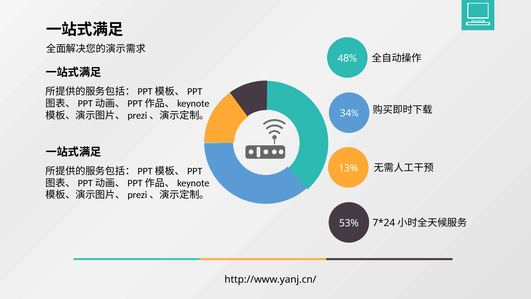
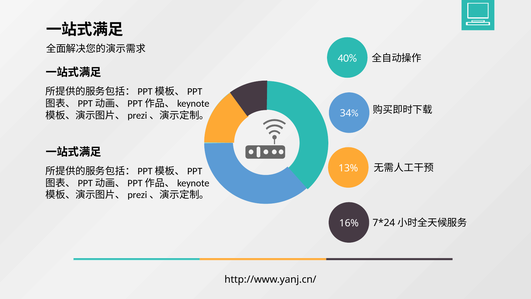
48%: 48% -> 40%
53%: 53% -> 16%
